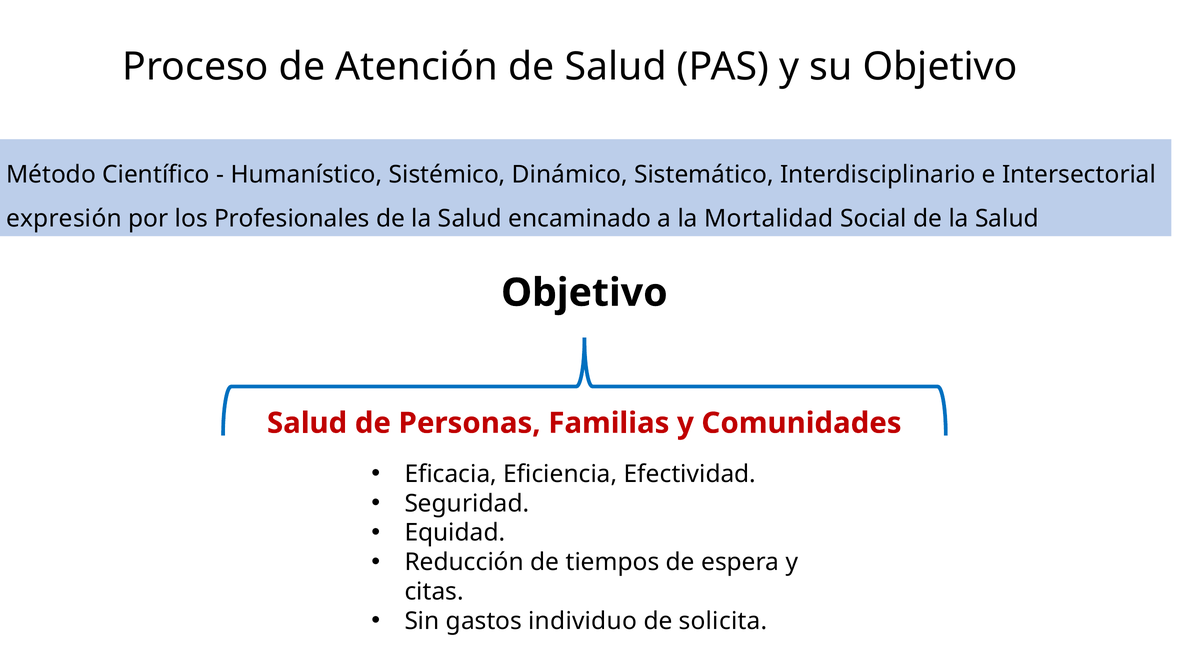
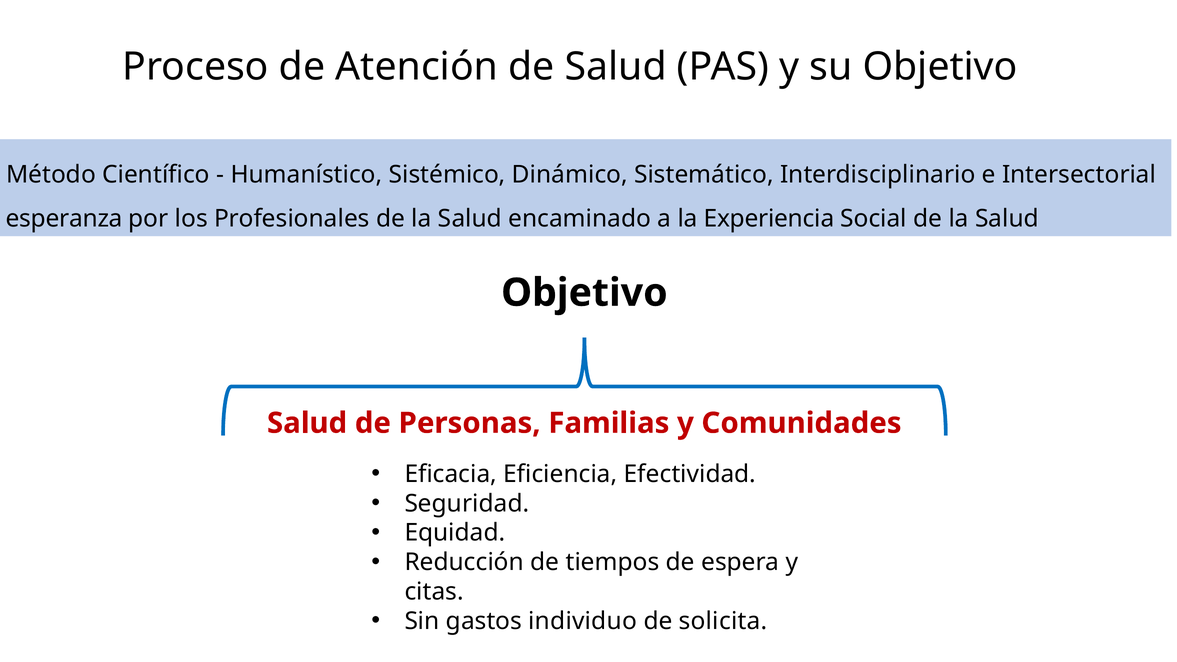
expresión: expresión -> esperanza
Mortalidad: Mortalidad -> Experiencia
